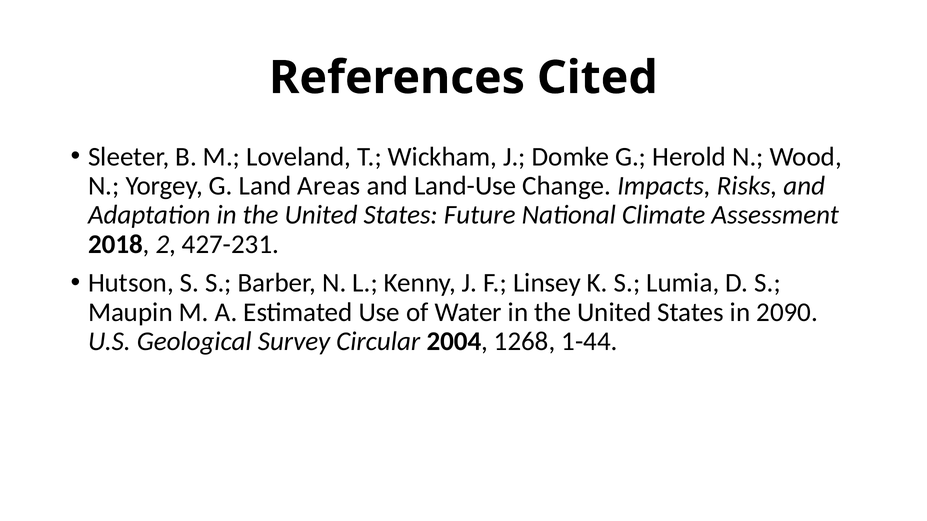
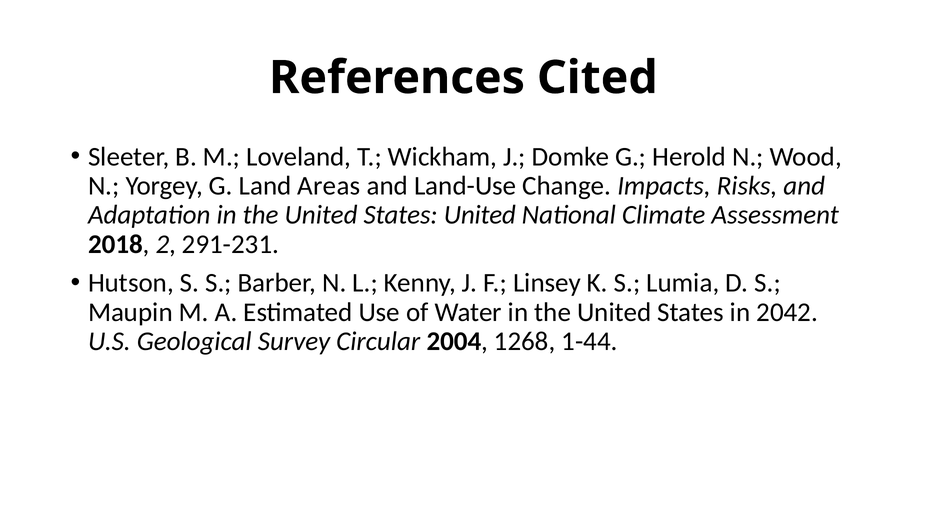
States Future: Future -> United
427-231: 427-231 -> 291-231
2090: 2090 -> 2042
